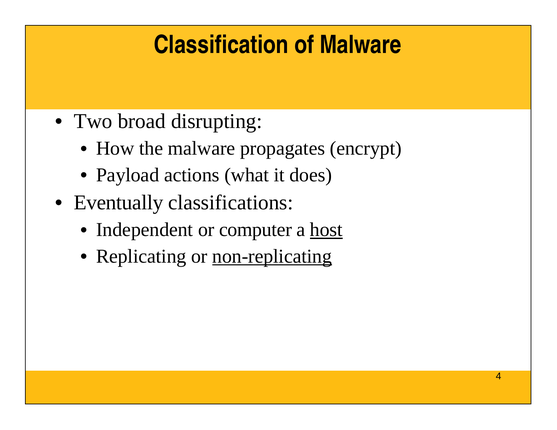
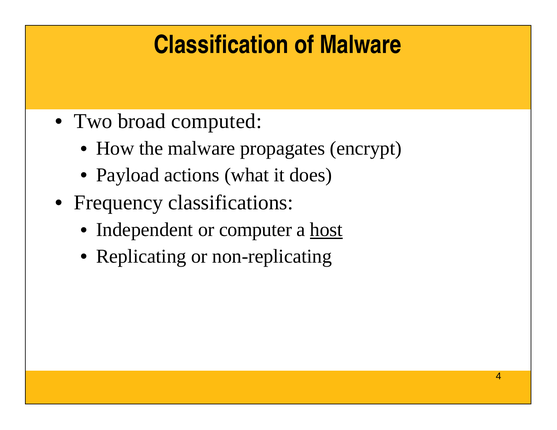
disrupting: disrupting -> computed
Eventually: Eventually -> Frequency
non-replicating underline: present -> none
